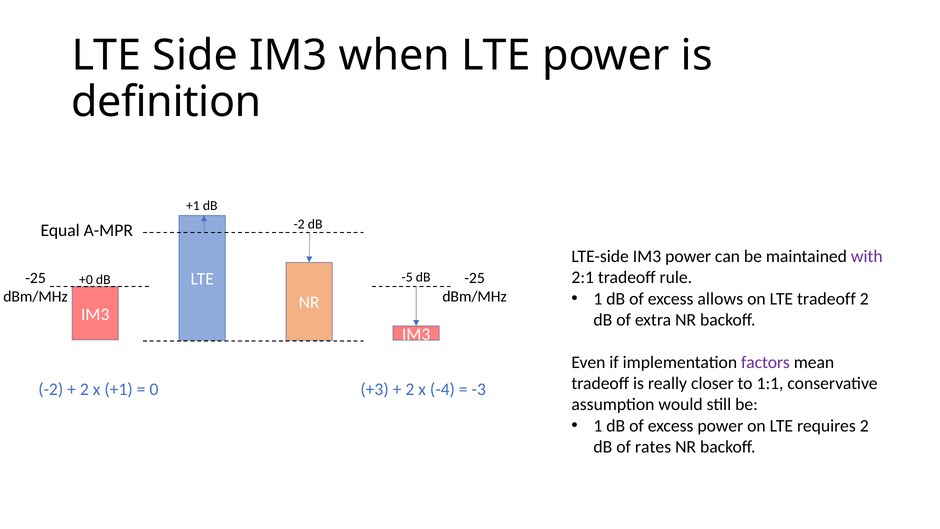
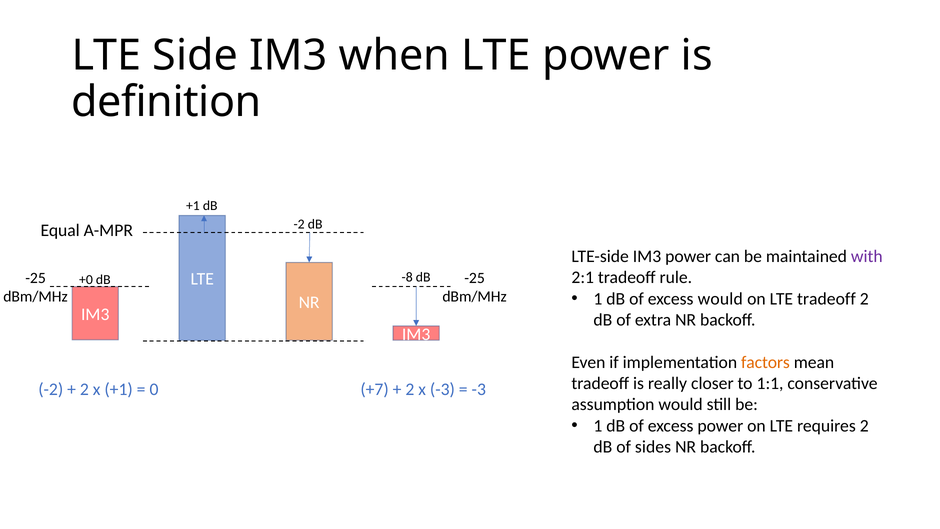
-5: -5 -> -8
excess allows: allows -> would
factors colour: purple -> orange
+3: +3 -> +7
x -4: -4 -> -3
rates: rates -> sides
